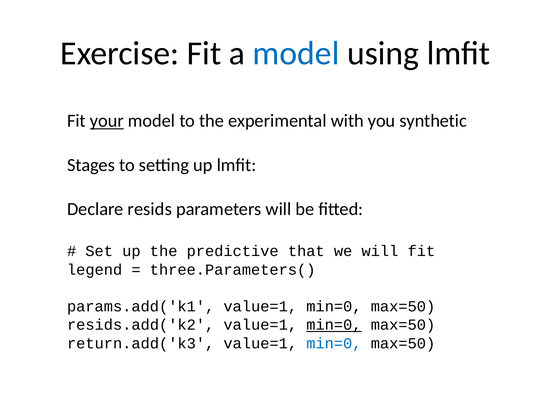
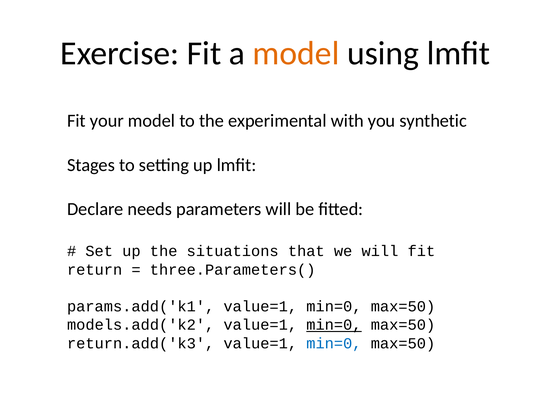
model at (296, 53) colour: blue -> orange
your underline: present -> none
resids: resids -> needs
predictive: predictive -> situations
legend: legend -> return
resids.add('k2: resids.add('k2 -> models.add('k2
